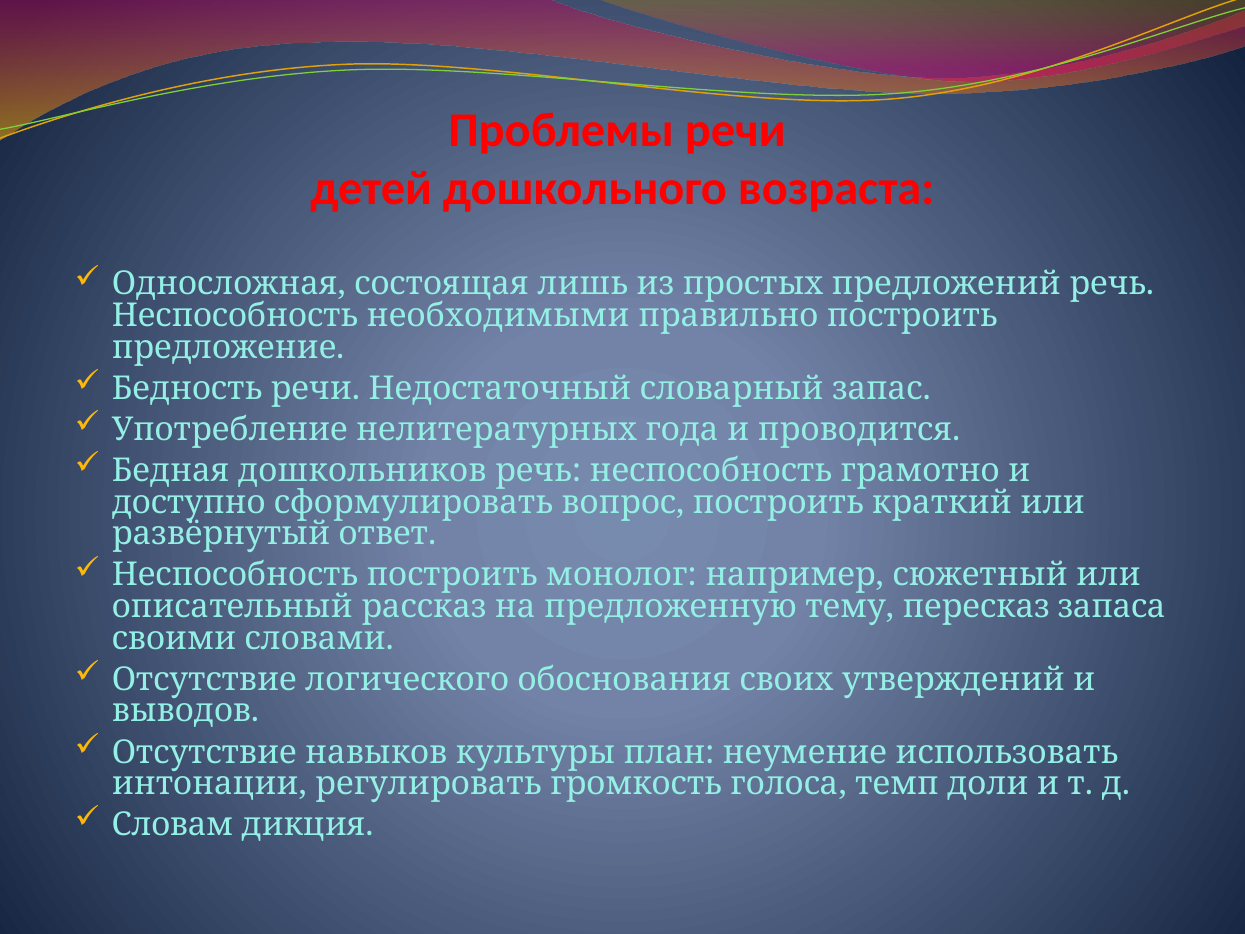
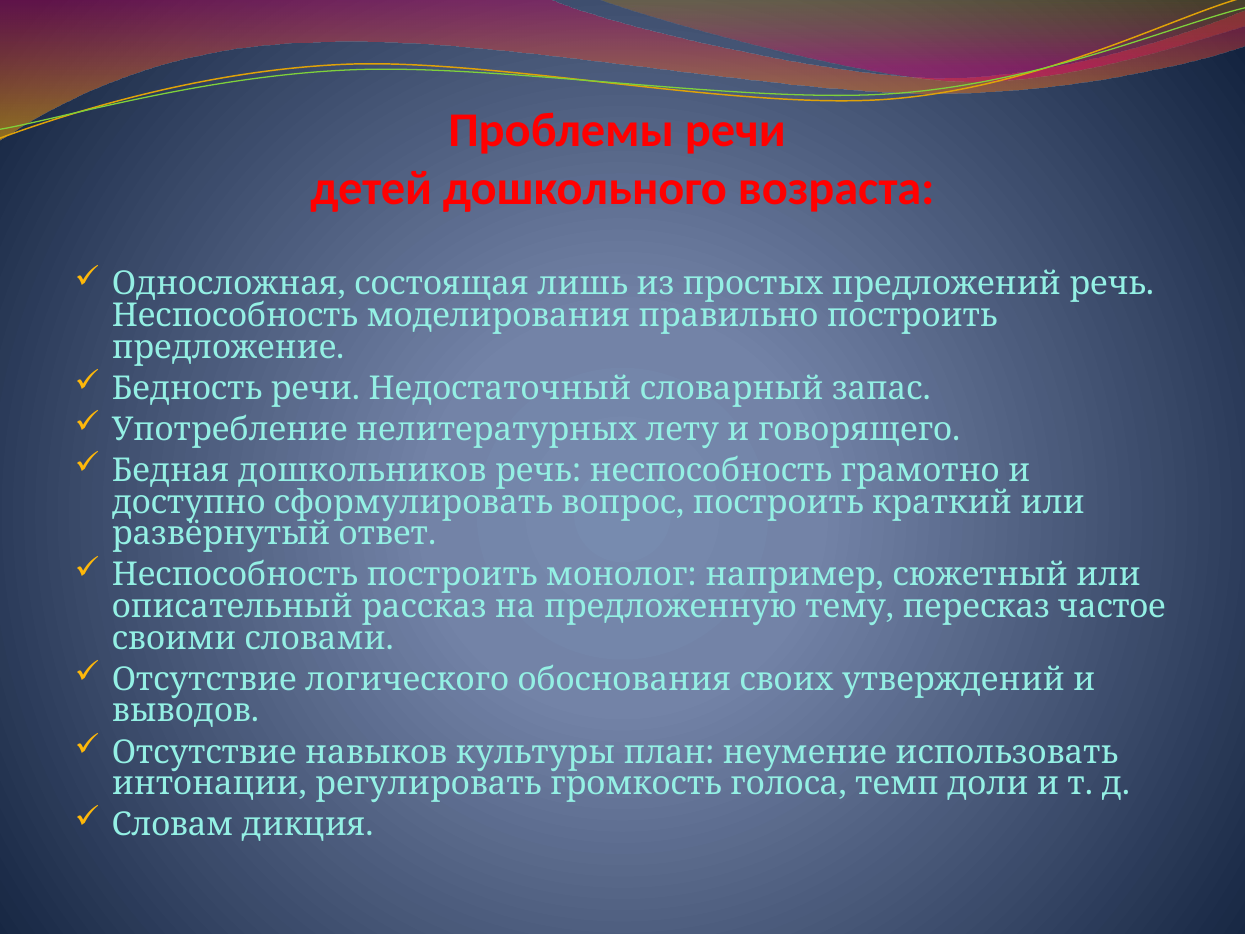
необходимыми: необходимыми -> моделирования
года: года -> лету
проводится: проводится -> говорящего
запаса: запаса -> частое
